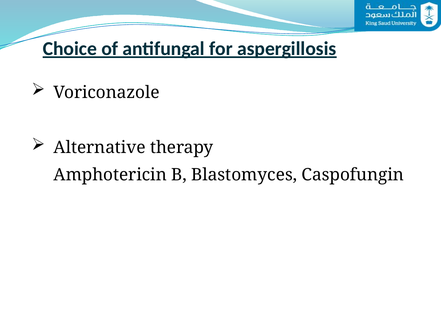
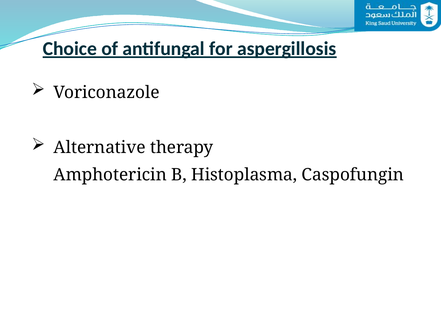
Blastomyces: Blastomyces -> Histoplasma
